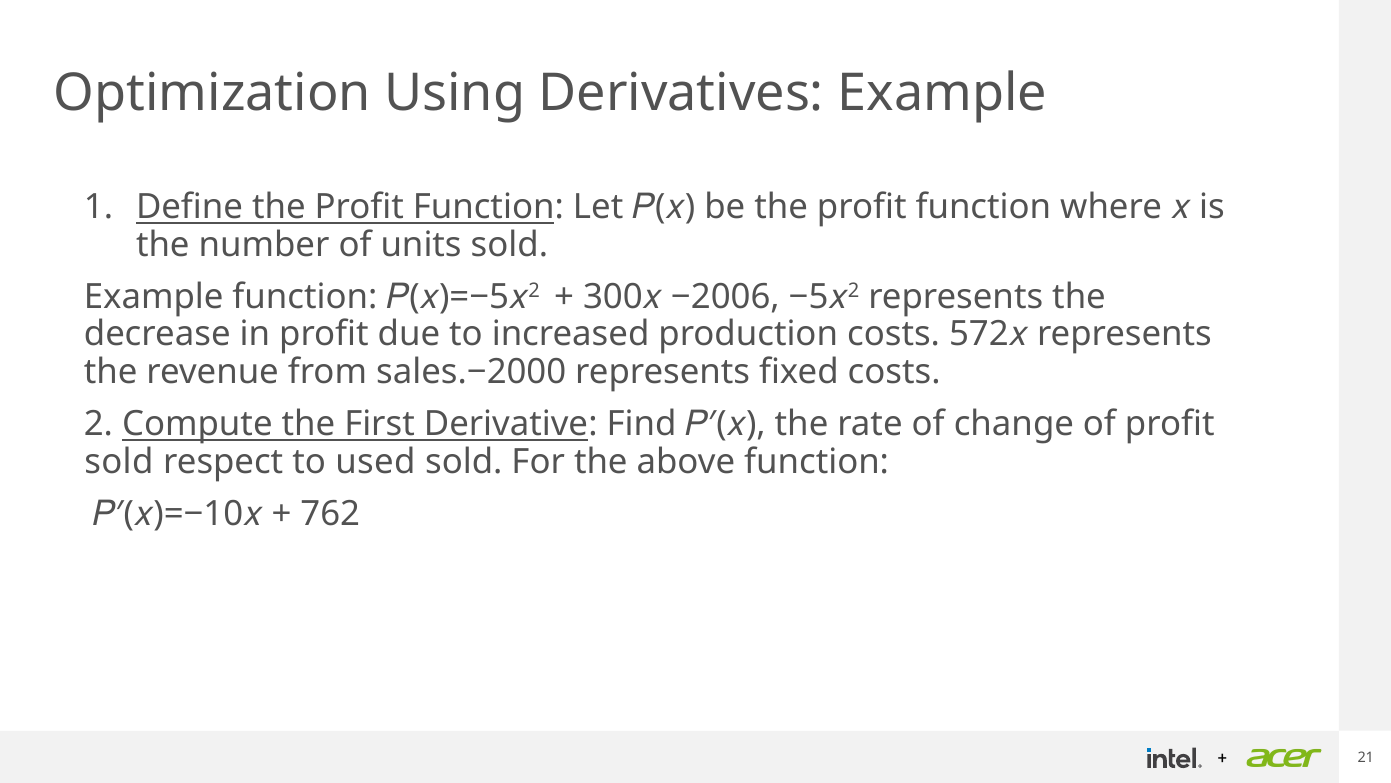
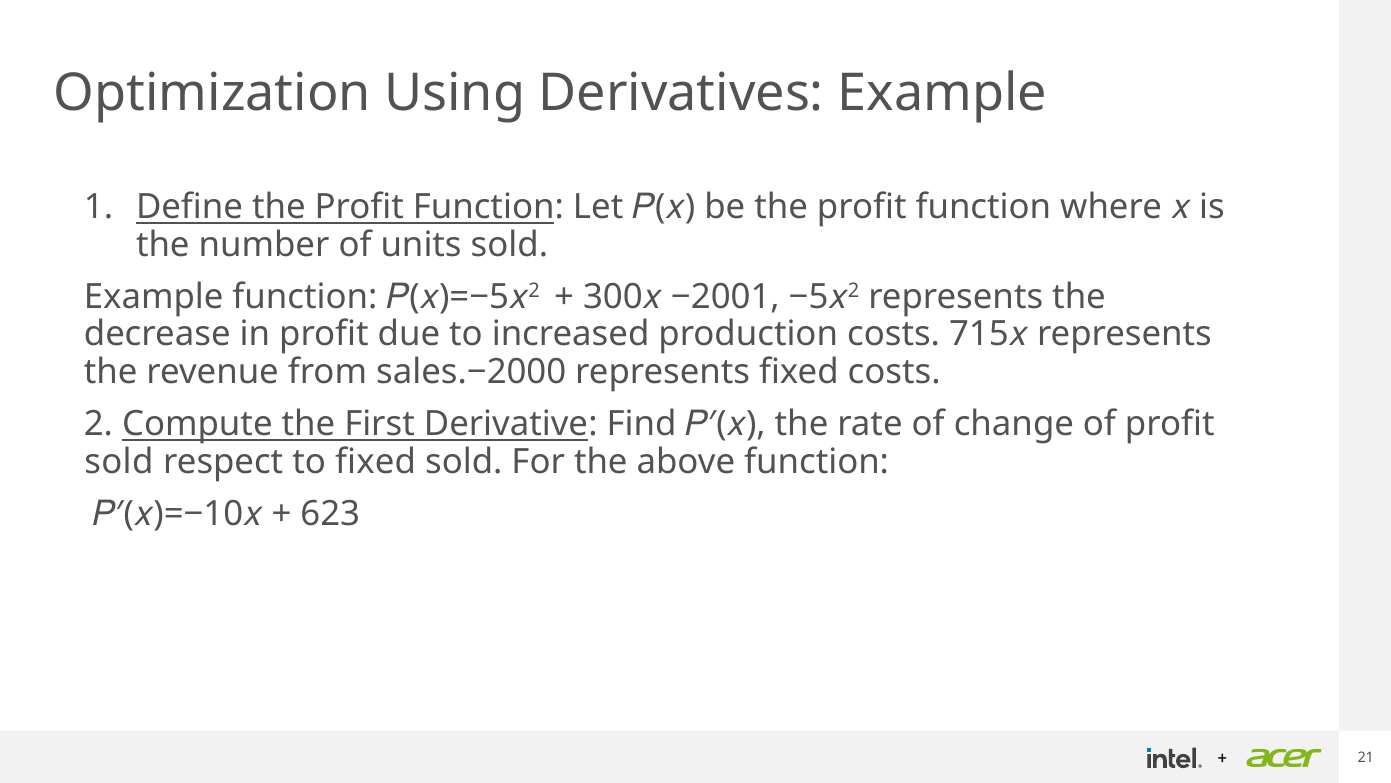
−2006: −2006 -> −2001
572: 572 -> 715
to used: used -> fixed
762: 762 -> 623
